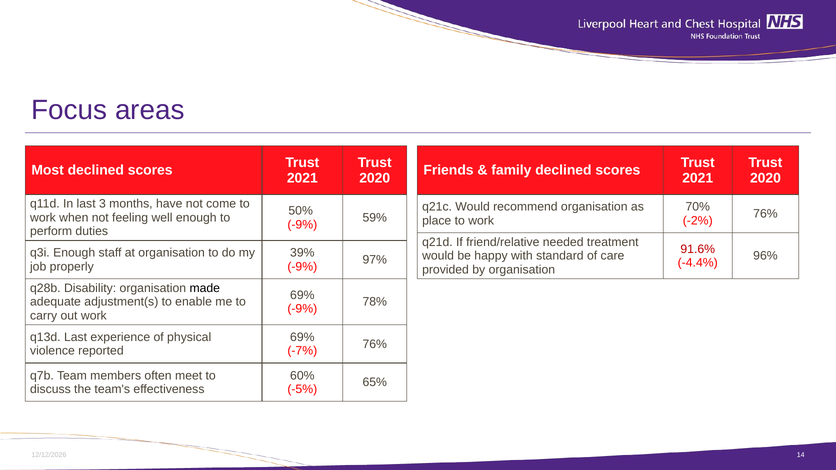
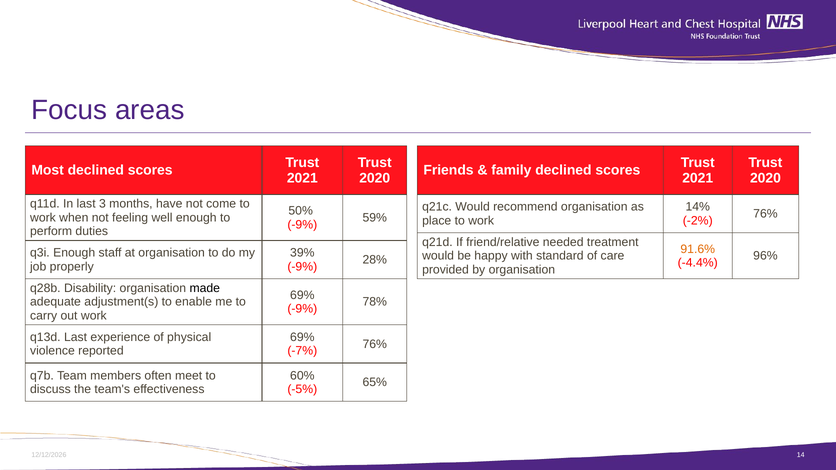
70%: 70% -> 14%
91.6% colour: red -> orange
97%: 97% -> 28%
